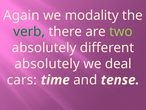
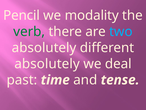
Again: Again -> Pencil
two colour: light green -> light blue
cars: cars -> past
